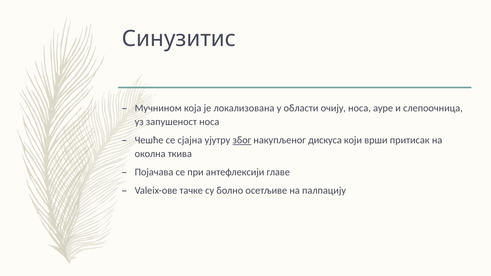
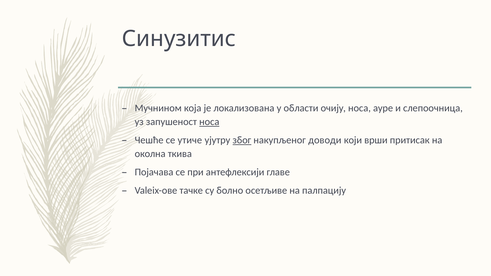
носа at (209, 122) underline: none -> present
сјајна: сјајна -> утиче
дискуса: дискуса -> доводи
